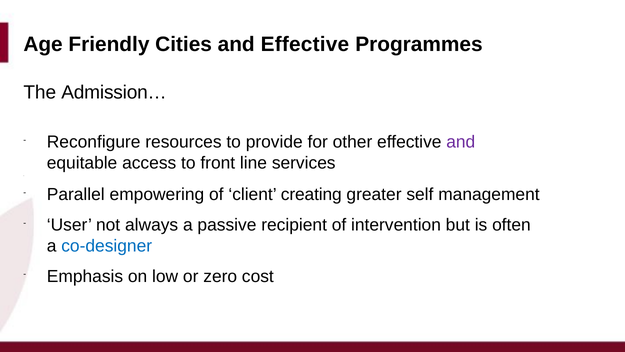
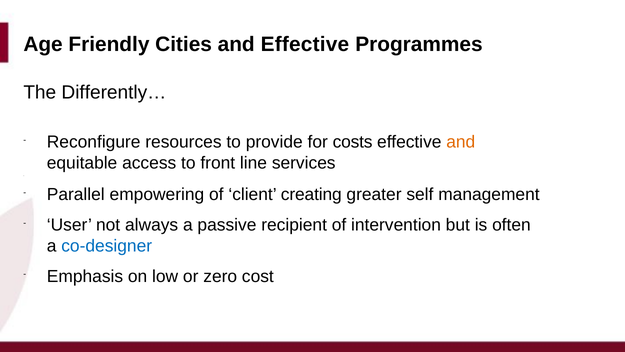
Admission…: Admission… -> Differently…
other: other -> costs
and at (461, 142) colour: purple -> orange
